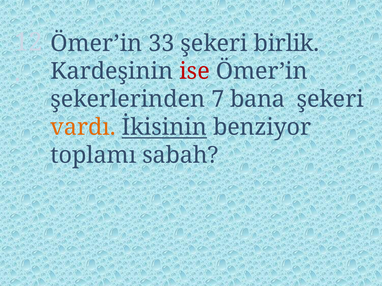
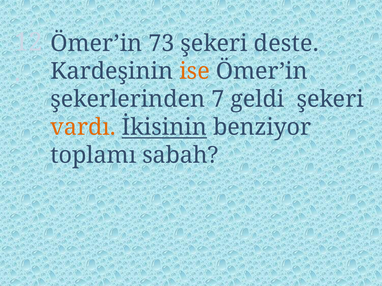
33: 33 -> 73
birlik: birlik -> deste
ise colour: red -> orange
bana: bana -> geldi
